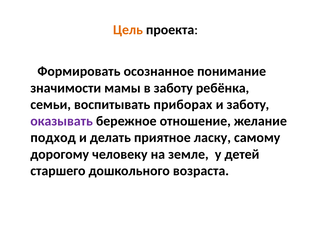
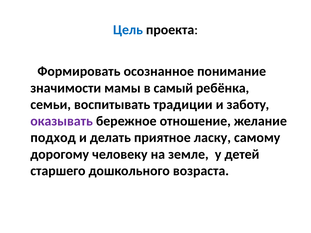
Цель colour: orange -> blue
в заботу: заботу -> самый
приборах: приборах -> традиции
